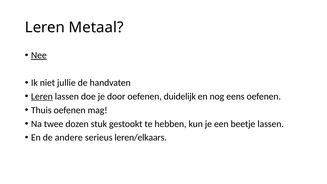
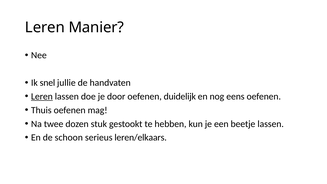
Metaal: Metaal -> Manier
Nee underline: present -> none
niet: niet -> snel
andere: andere -> schoon
